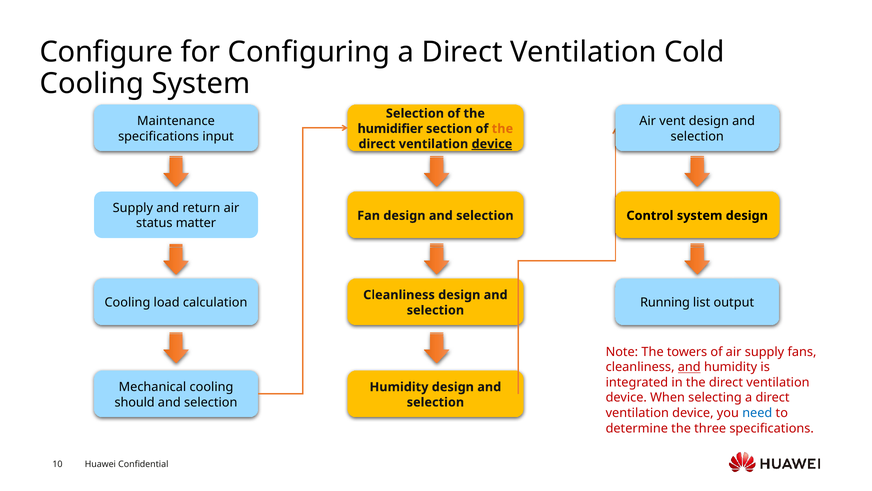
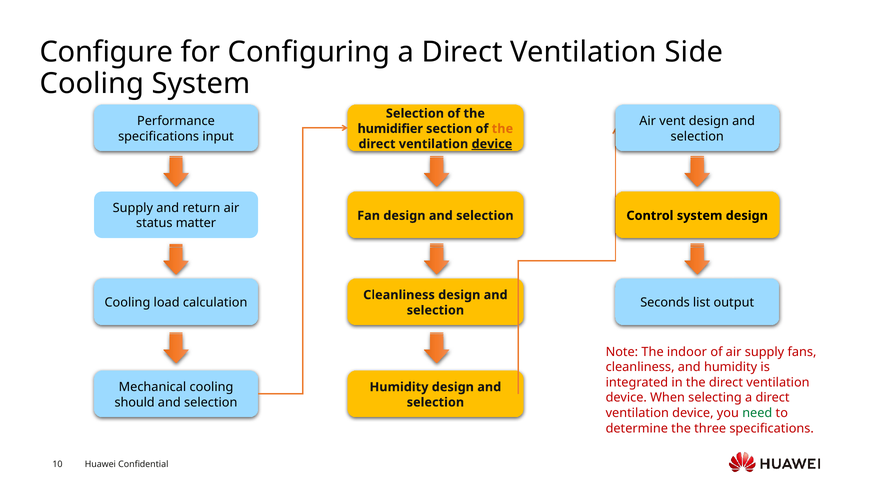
Cold: Cold -> Side
Maintenance: Maintenance -> Performance
Running: Running -> Seconds
towers: towers -> indoor
and at (689, 367) underline: present -> none
need colour: blue -> green
